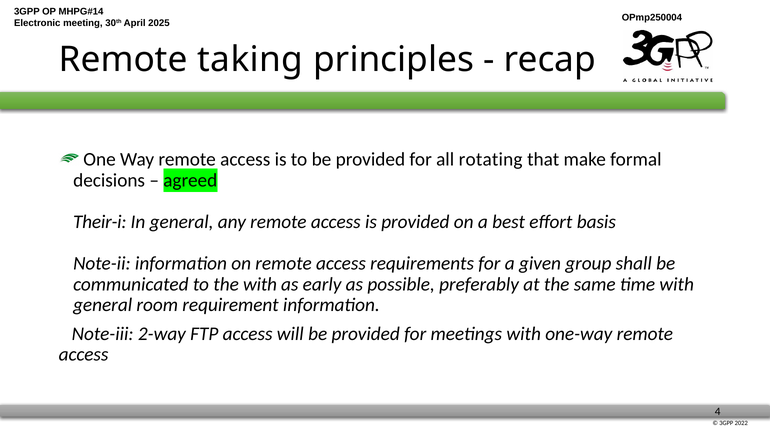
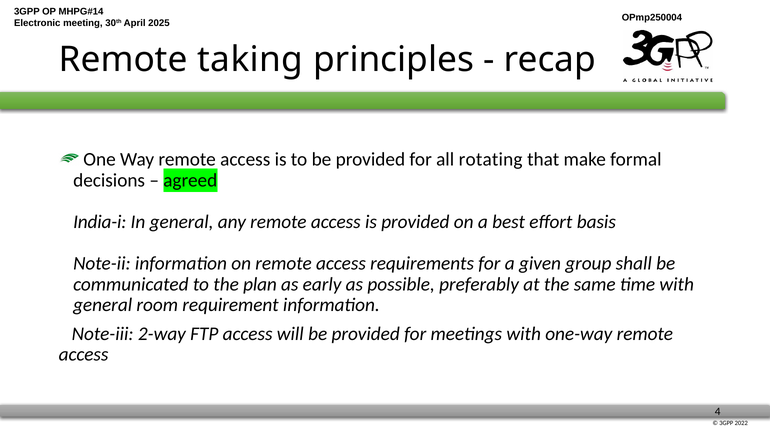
Their-i: Their-i -> India-i
the with: with -> plan
